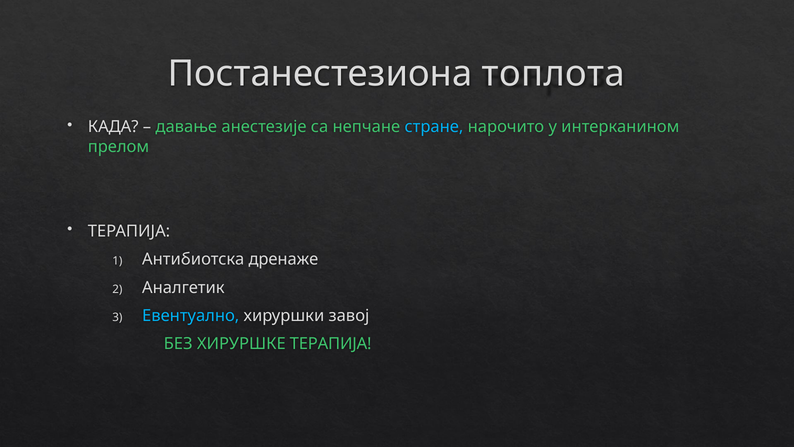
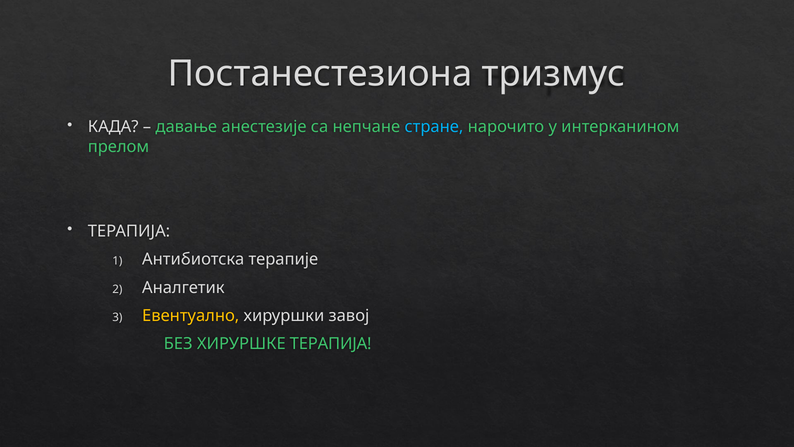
топлота: топлота -> тризмус
дренаже: дренаже -> терапије
Евентуално colour: light blue -> yellow
